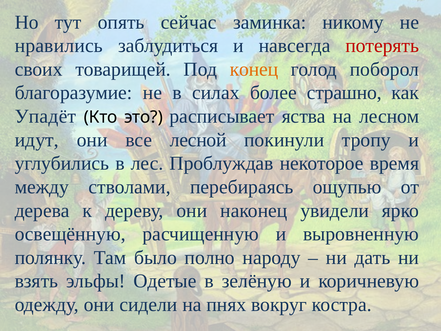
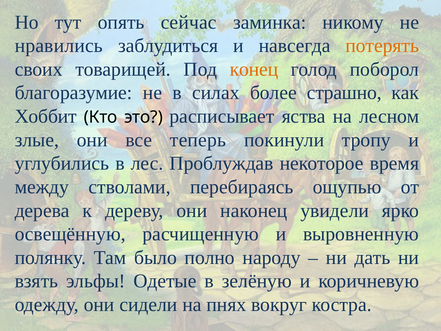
потерять colour: red -> orange
Упадёт: Упадёт -> Хоббит
идут: идут -> злые
лесной: лесной -> теперь
